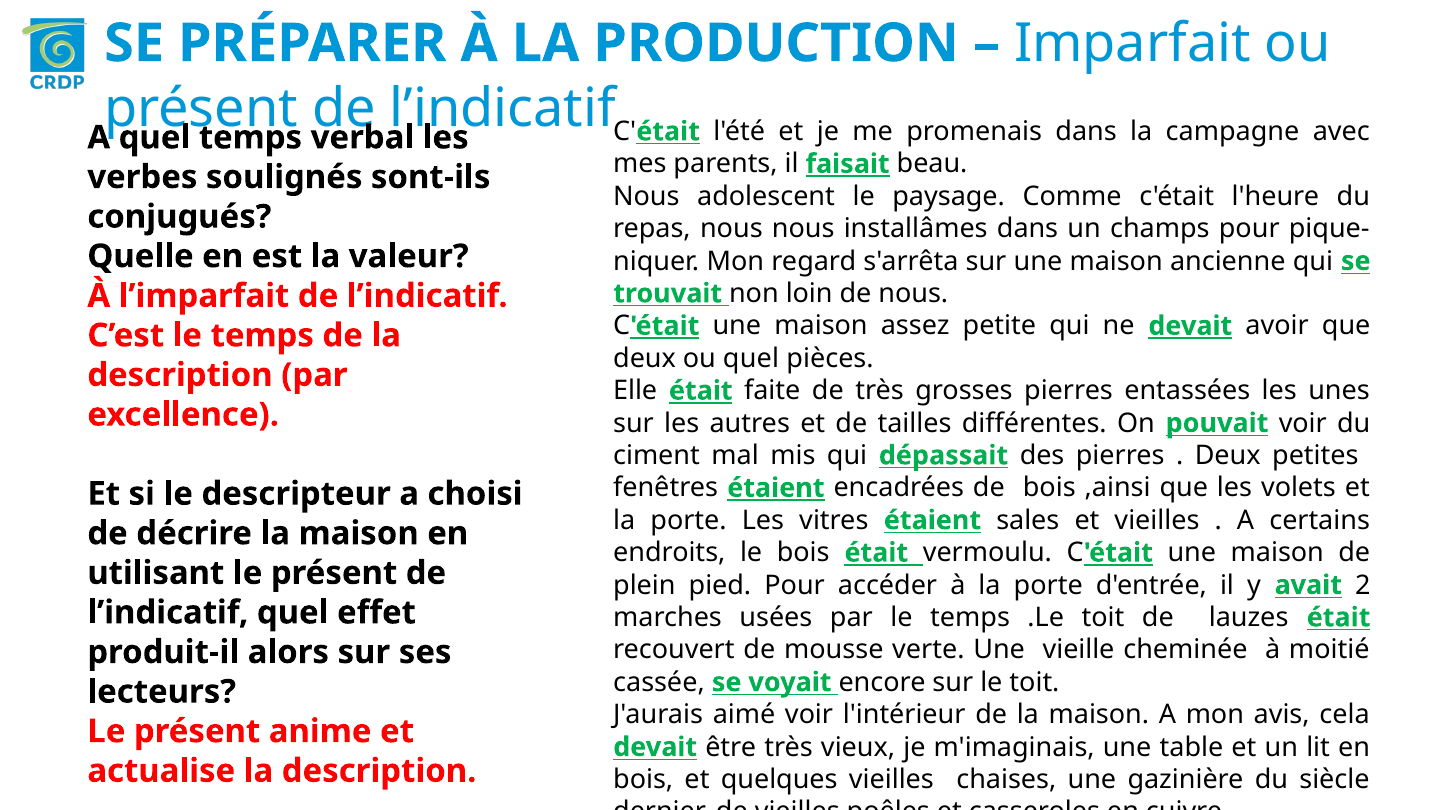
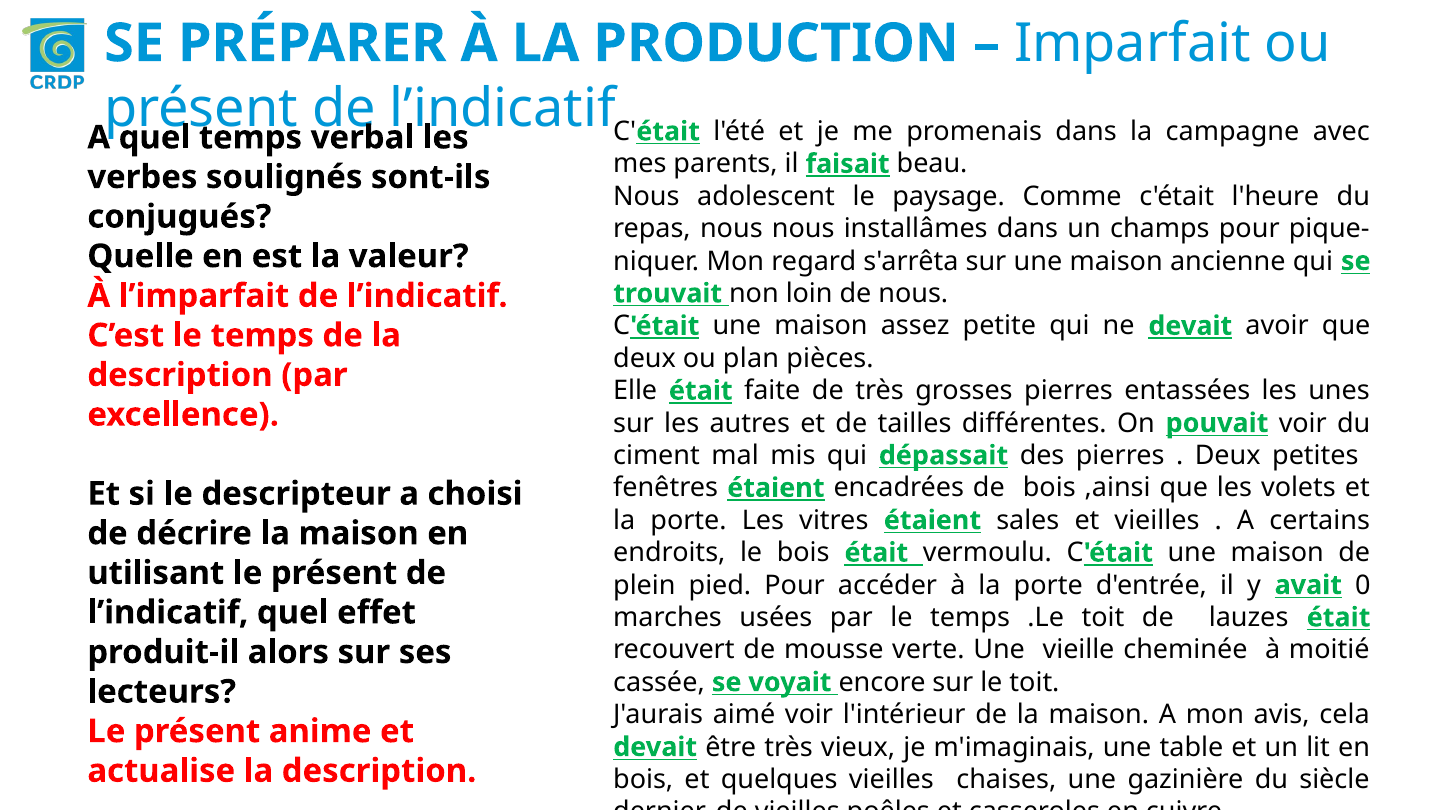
ou quel: quel -> plan
2: 2 -> 0
